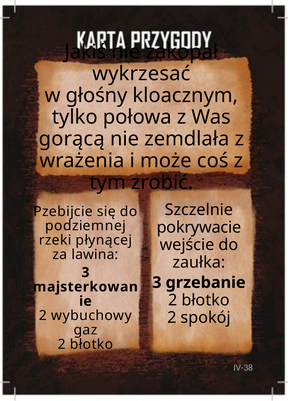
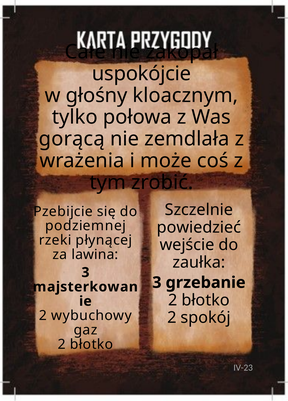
Jakiś: Jakiś -> Całe
wykrzesać: wykrzesać -> uspokójcie
pokrywacie: pokrywacie -> powiedzieć
IV-38: IV-38 -> IV-23
